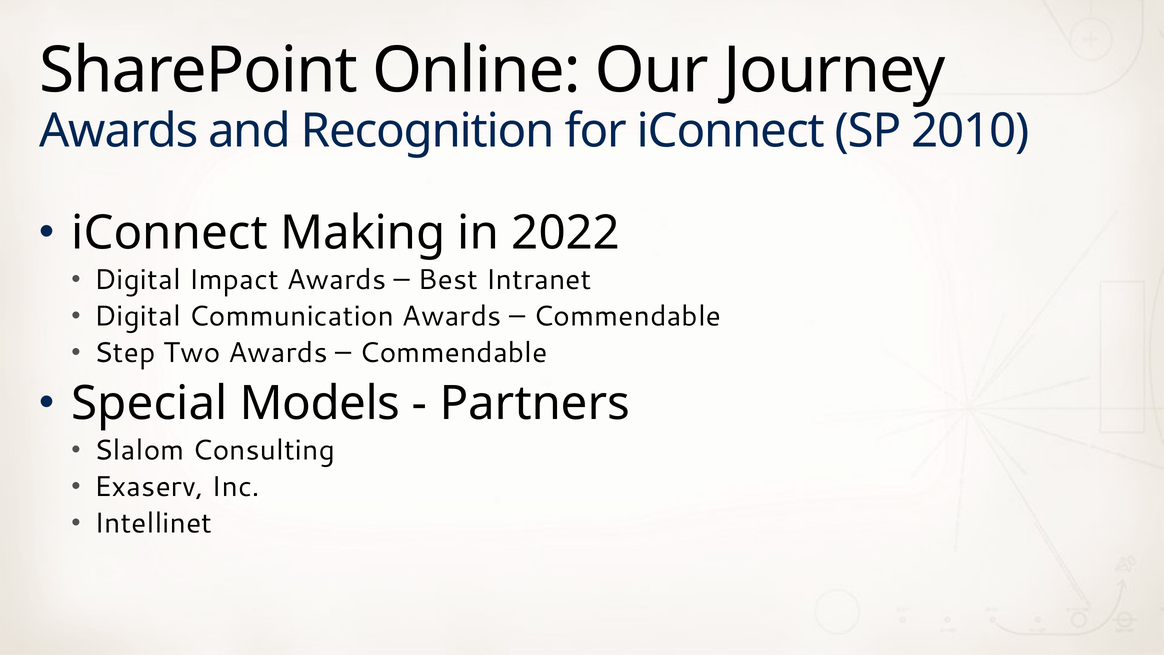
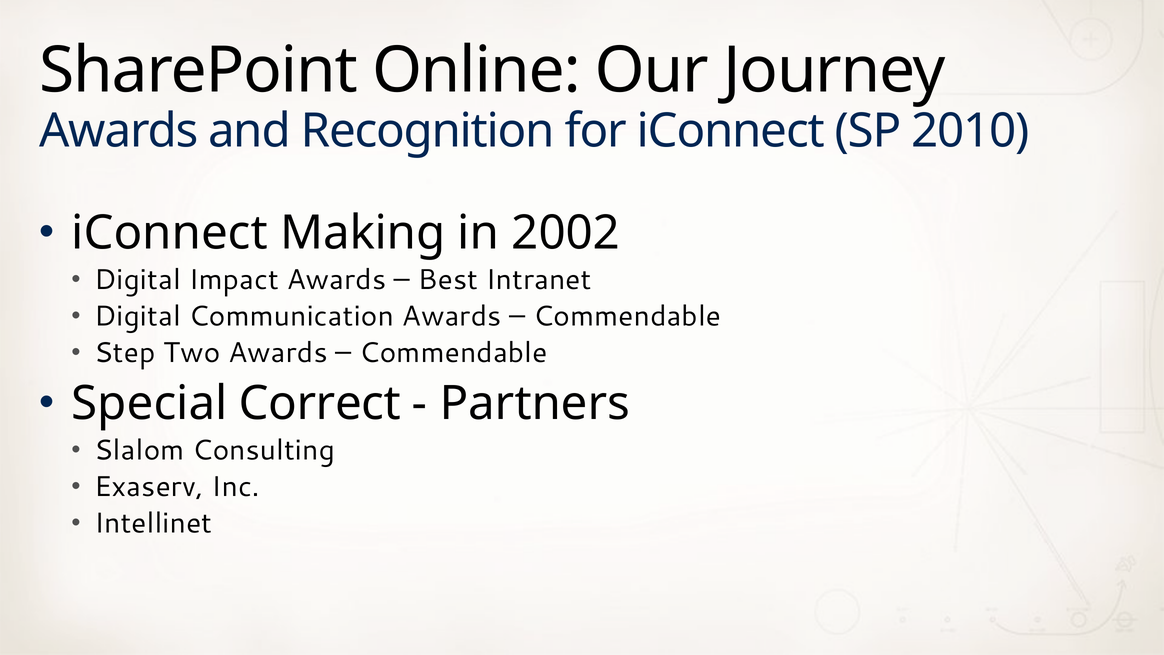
2022: 2022 -> 2002
Models: Models -> Correct
